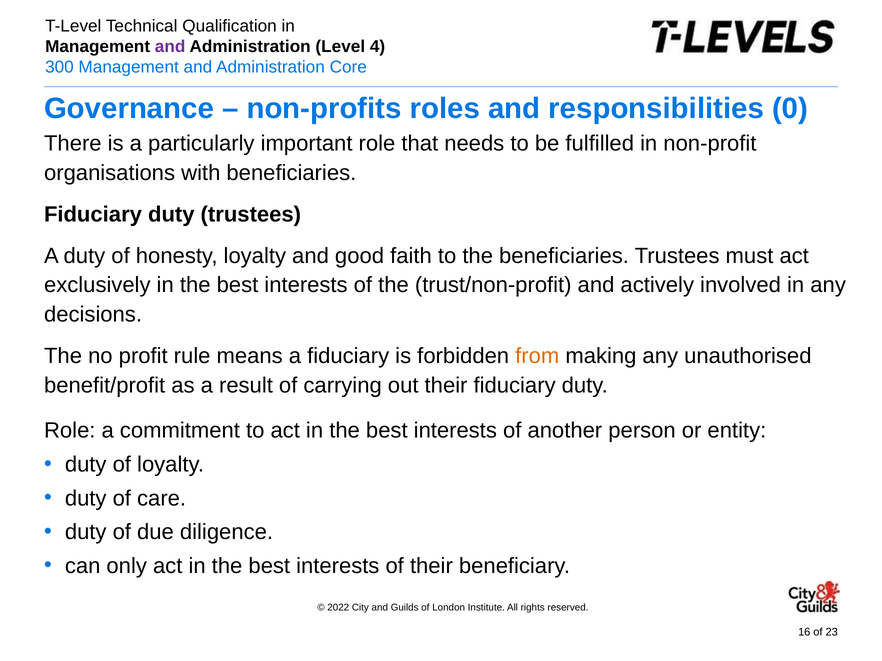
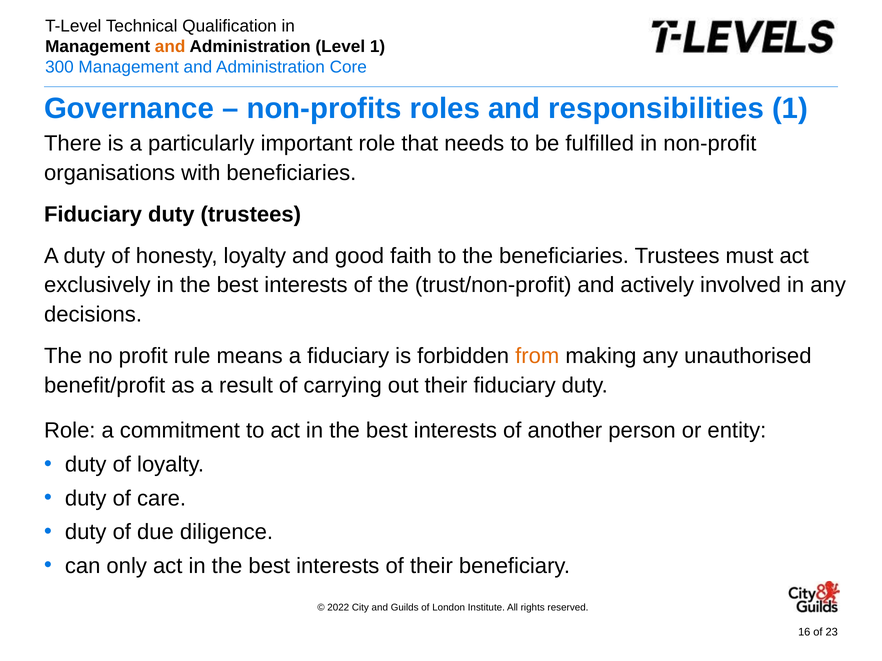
and at (170, 47) colour: purple -> orange
4 at (378, 47): 4 -> 1
responsibilities 0: 0 -> 1
